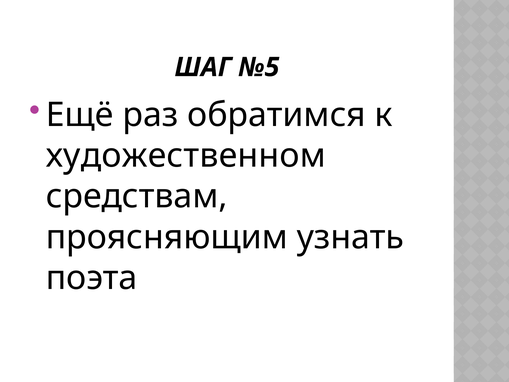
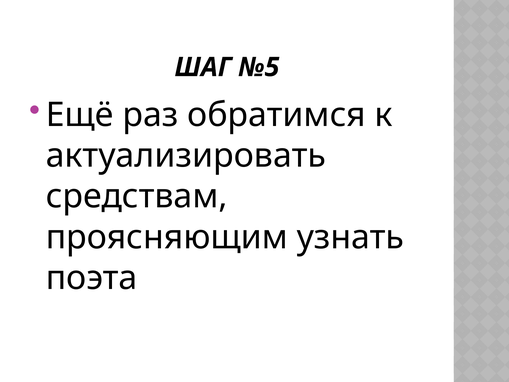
художественном: художественном -> актуализировать
